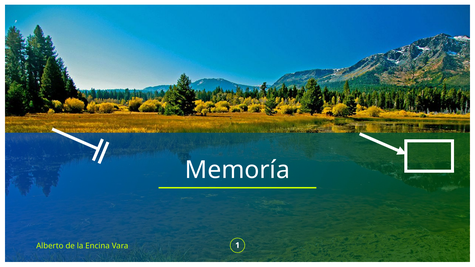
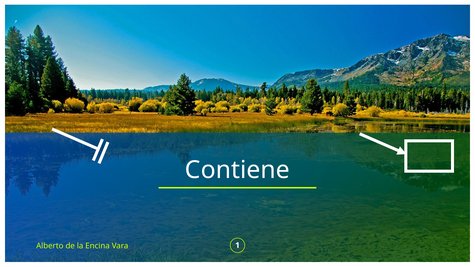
Memoría: Memoría -> Contiene
